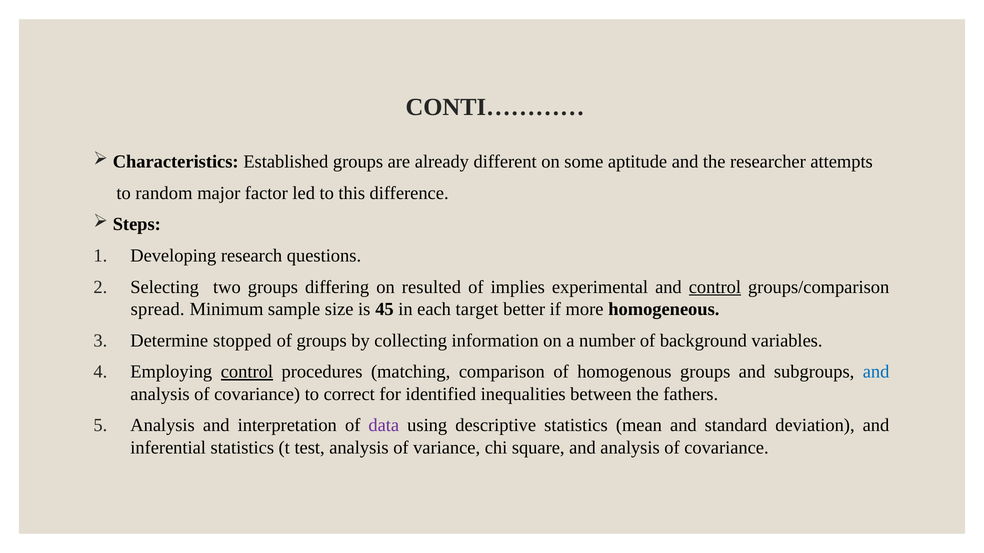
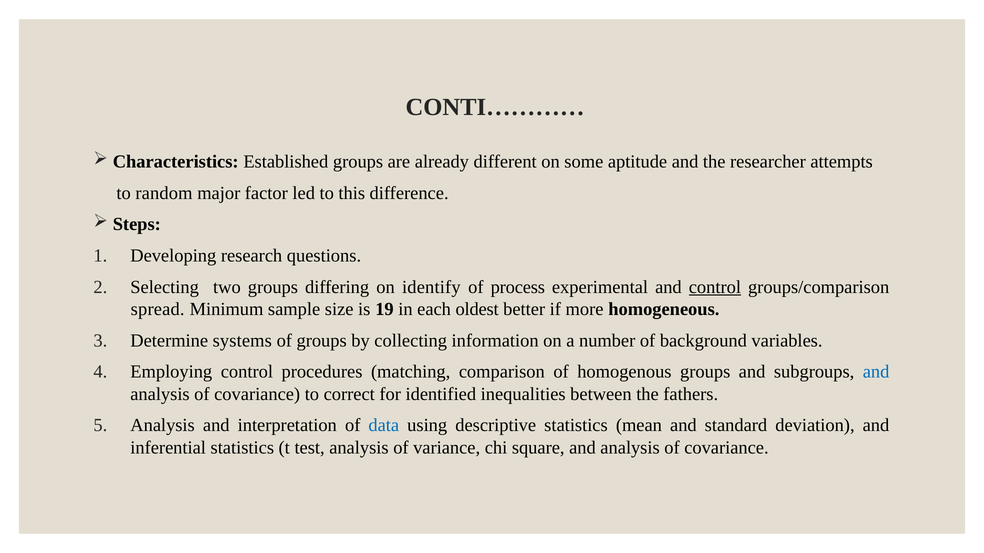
resulted: resulted -> identify
implies: implies -> process
45: 45 -> 19
target: target -> oldest
stopped: stopped -> systems
control at (247, 372) underline: present -> none
data colour: purple -> blue
